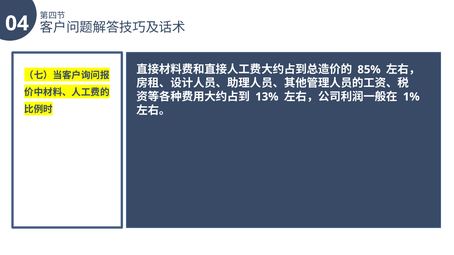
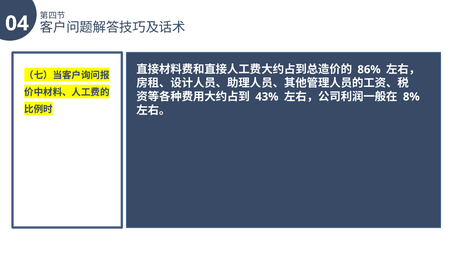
85%: 85% -> 86%
13%: 13% -> 43%
1%: 1% -> 8%
